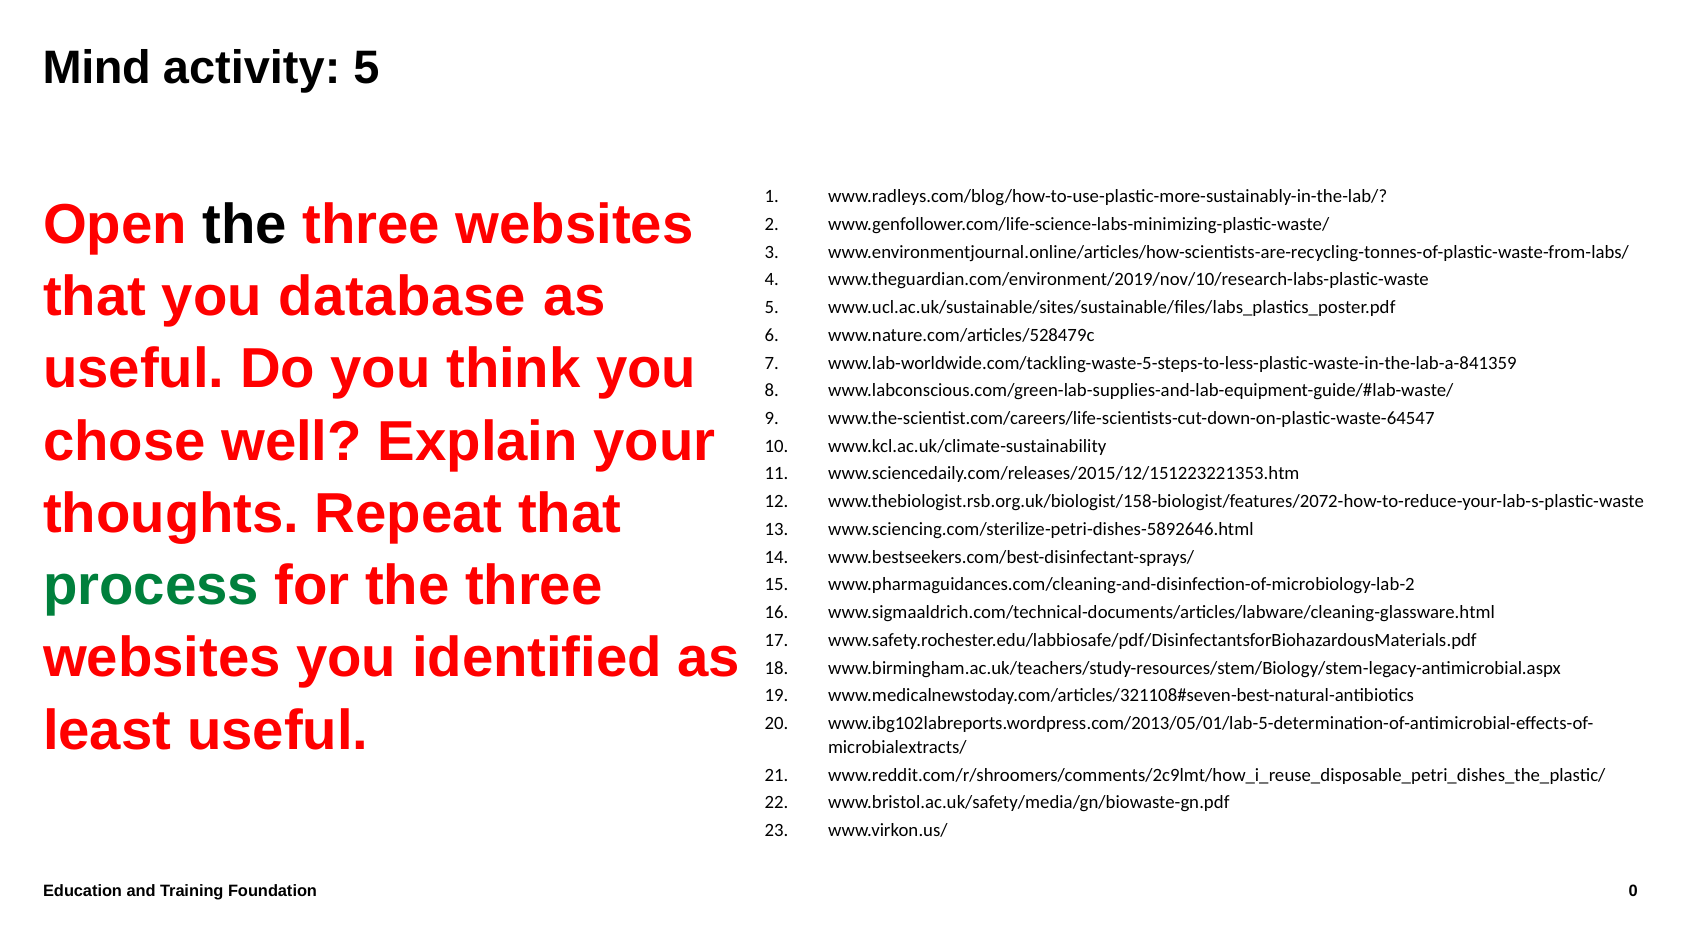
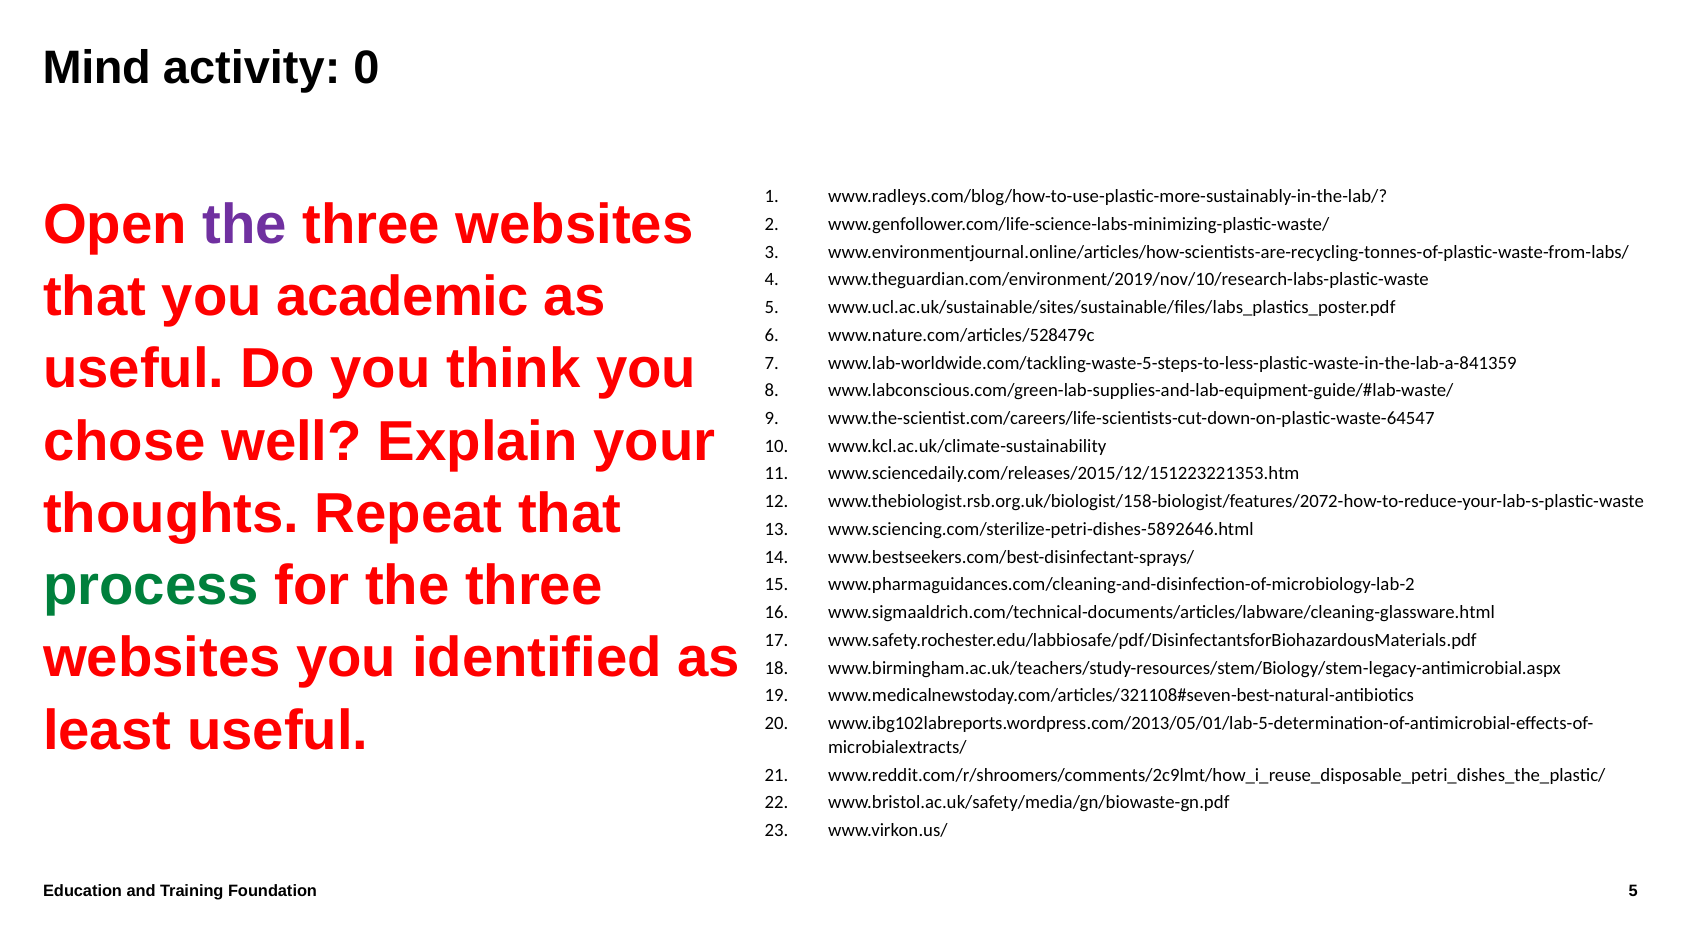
activity 5: 5 -> 0
the at (245, 225) colour: black -> purple
database: database -> academic
Foundation 0: 0 -> 5
